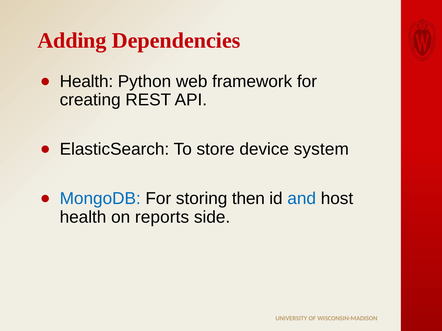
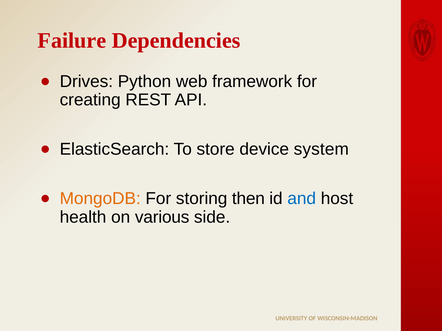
Adding: Adding -> Failure
Health at (86, 82): Health -> Drives
MongoDB colour: blue -> orange
reports: reports -> various
